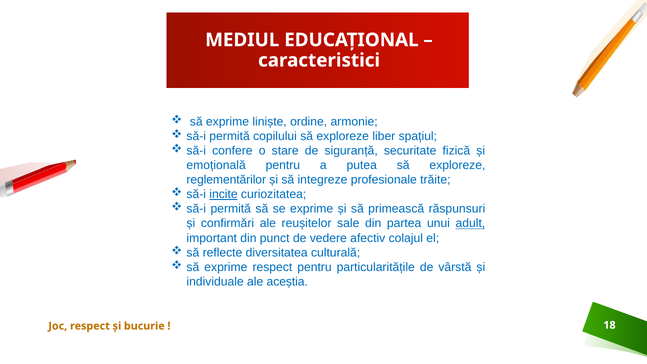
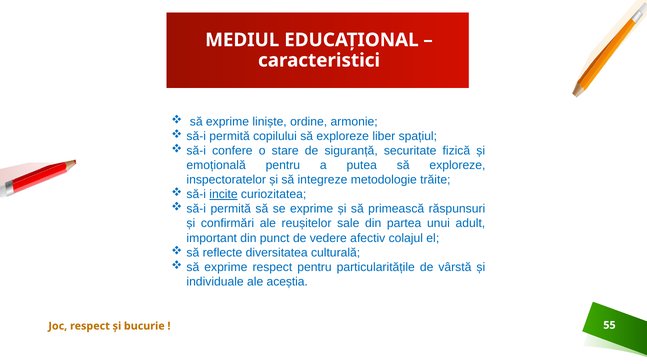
reglementărilor: reglementărilor -> inspectoratelor
profesionale: profesionale -> metodologie
adult underline: present -> none
18: 18 -> 55
